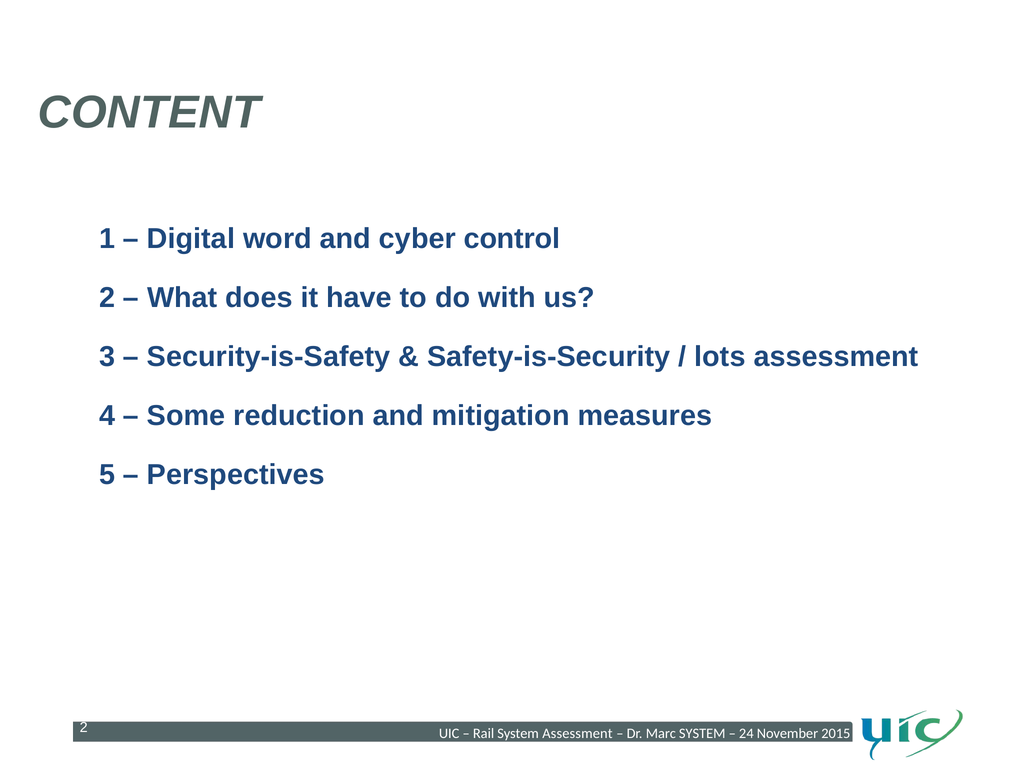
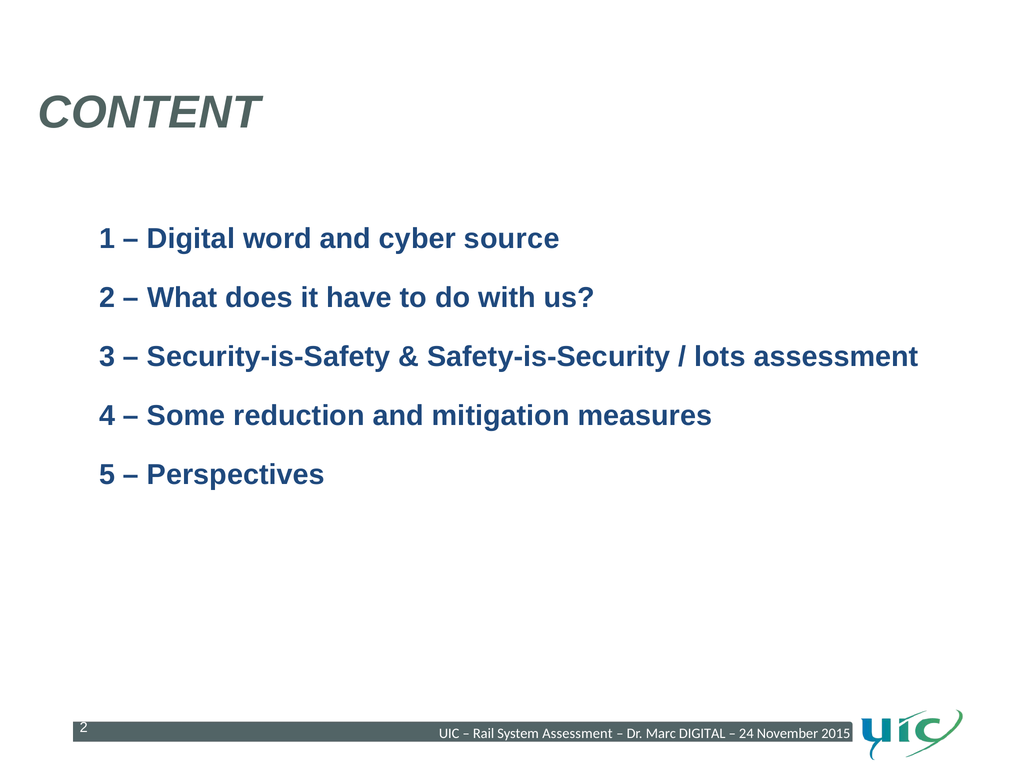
control: control -> source
Marc SYSTEM: SYSTEM -> DIGITAL
